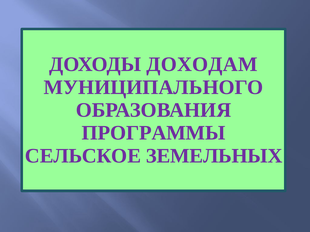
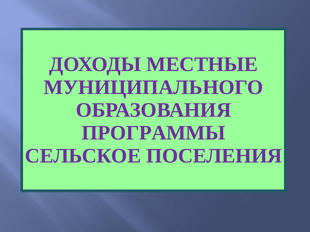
ДОХОДАМ: ДОХОДАМ -> МЕСТНЫЕ
ЗЕМЕЛЬНЫХ: ЗЕМЕЛЬНЫХ -> ПОСЕЛЕНИЯ
